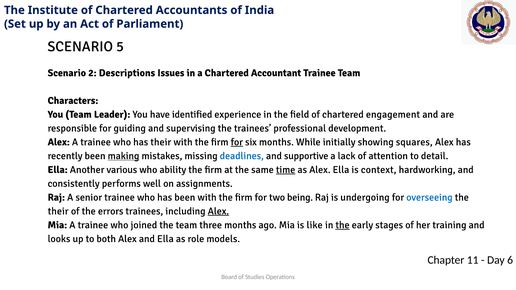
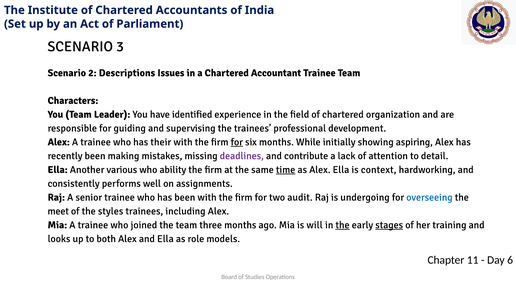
5: 5 -> 3
engagement: engagement -> organization
squares: squares -> aspiring
making underline: present -> none
deadlines colour: blue -> purple
supportive: supportive -> contribute
being: being -> audit
their at (58, 211): their -> meet
errors: errors -> styles
Alex at (218, 211) underline: present -> none
like: like -> will
stages underline: none -> present
